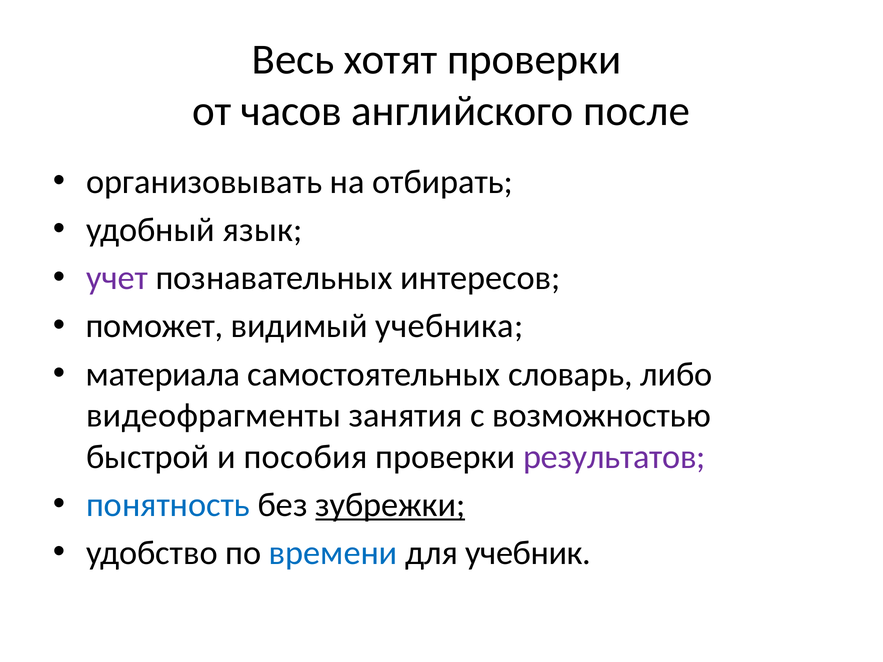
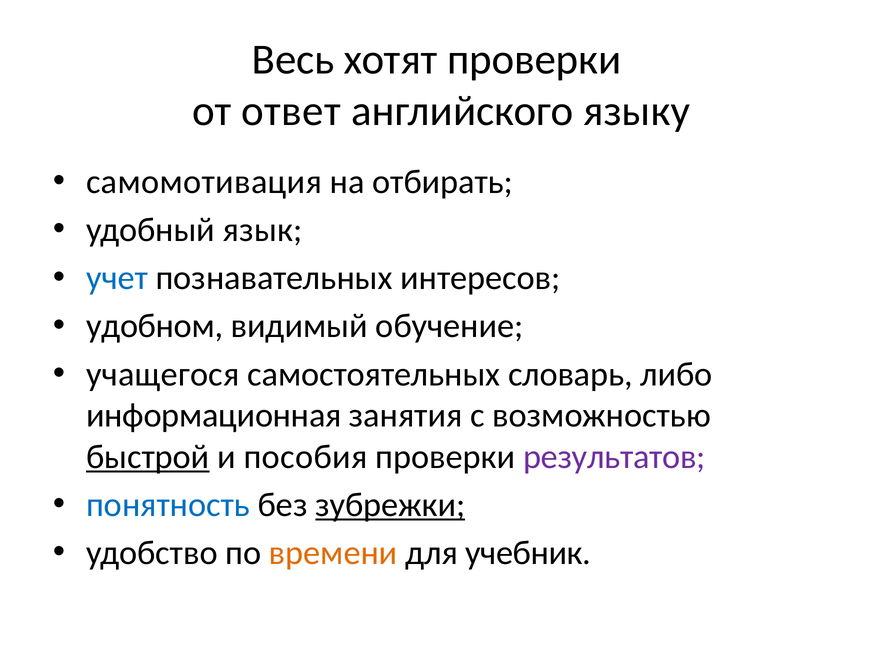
часов: часов -> ответ
после: после -> языку
организовывать: организовывать -> самомотивация
учет colour: purple -> blue
поможет: поможет -> удобном
учебника: учебника -> обучение
материала: материала -> учащегося
видеофрагменты: видеофрагменты -> информационная
быстрой underline: none -> present
времени colour: blue -> orange
